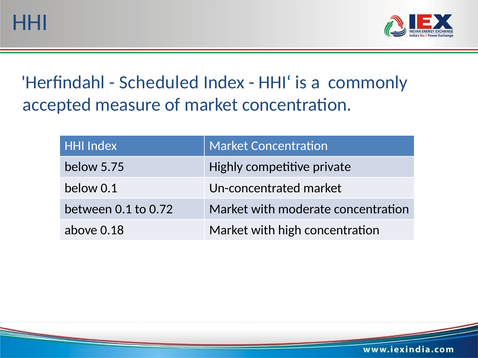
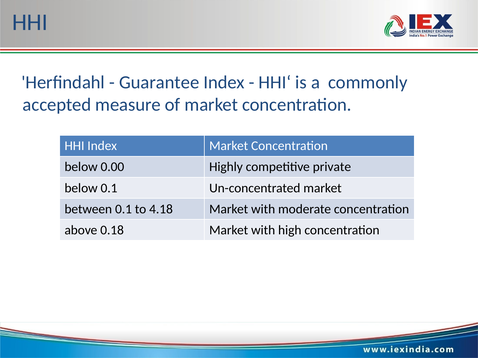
Scheduled: Scheduled -> Guarantee
5.75: 5.75 -> 0.00
0.72: 0.72 -> 4.18
